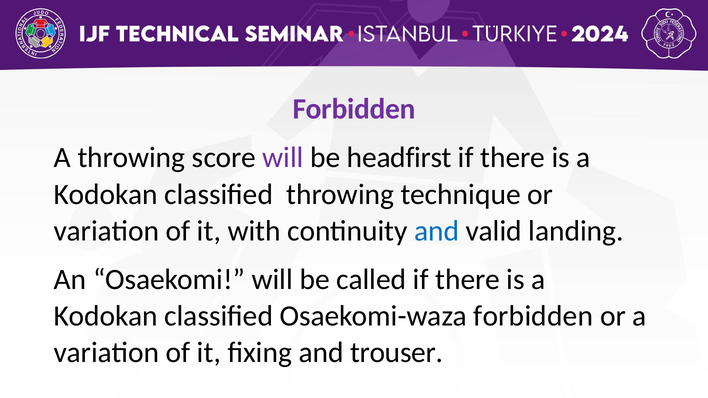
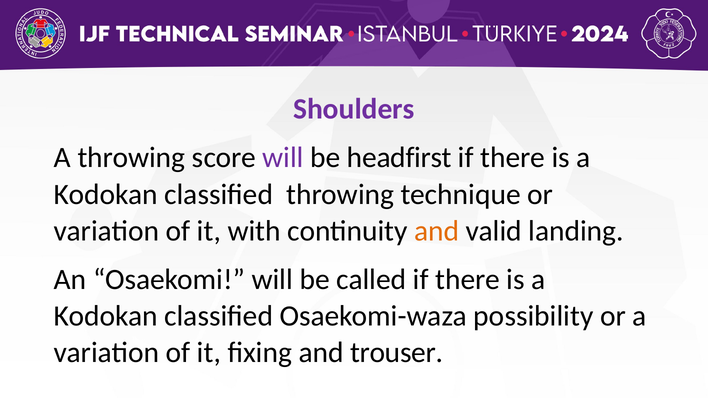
Forbidden at (354, 109): Forbidden -> Shoulders
and at (437, 231) colour: blue -> orange
Osaekomi-waza forbidden: forbidden -> possibility
